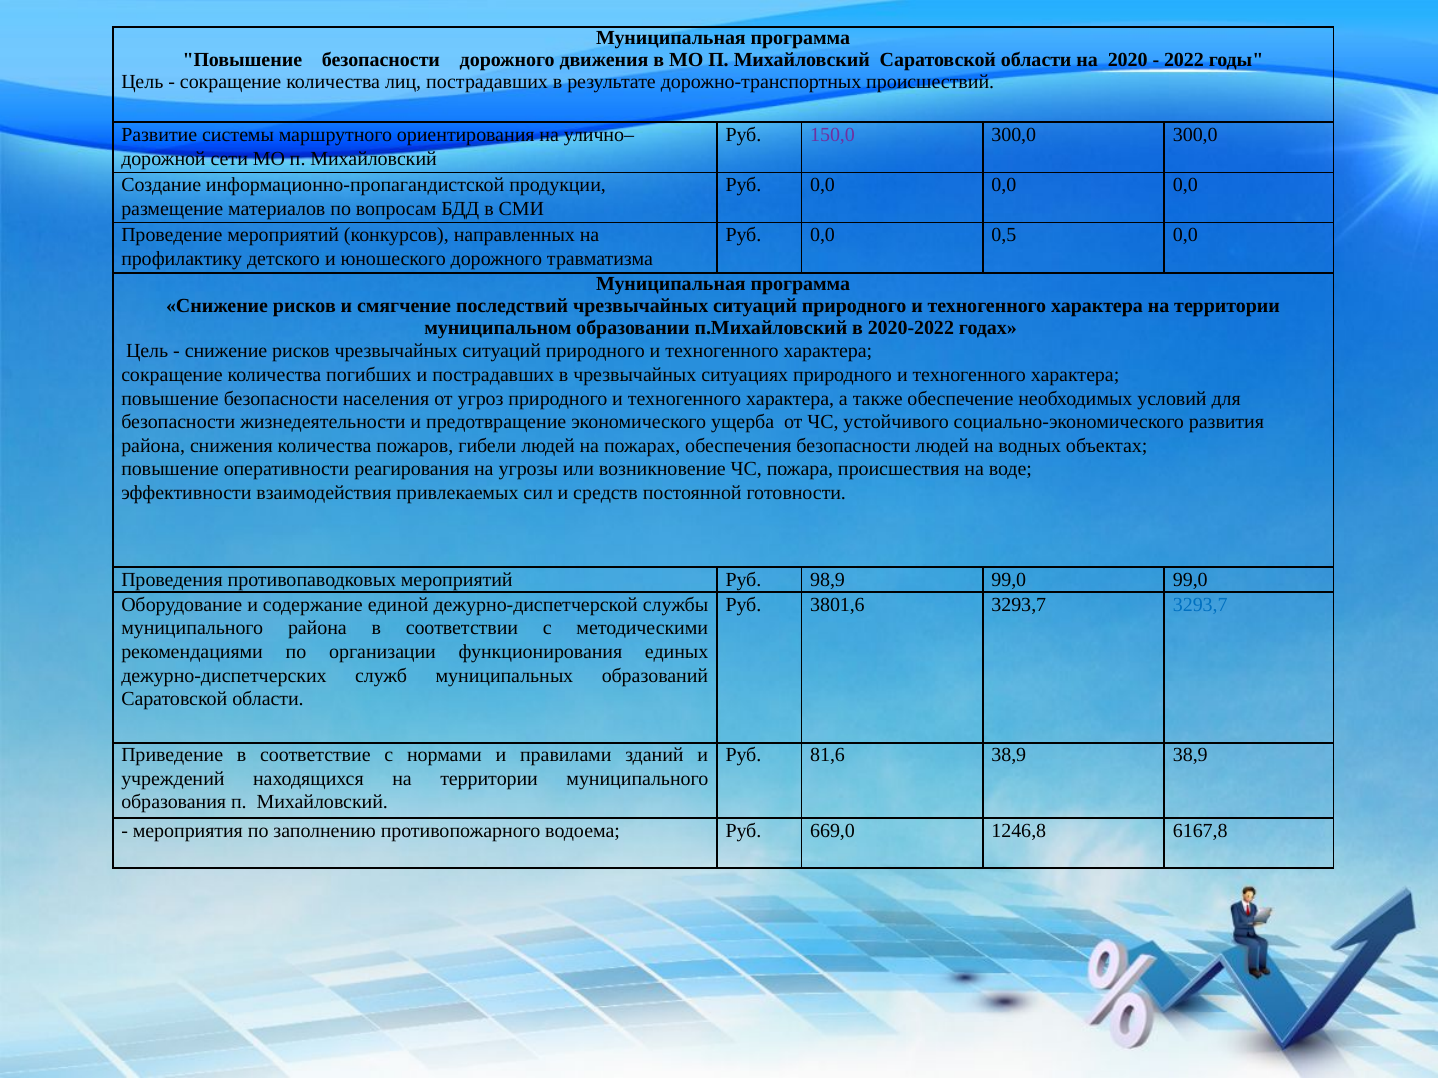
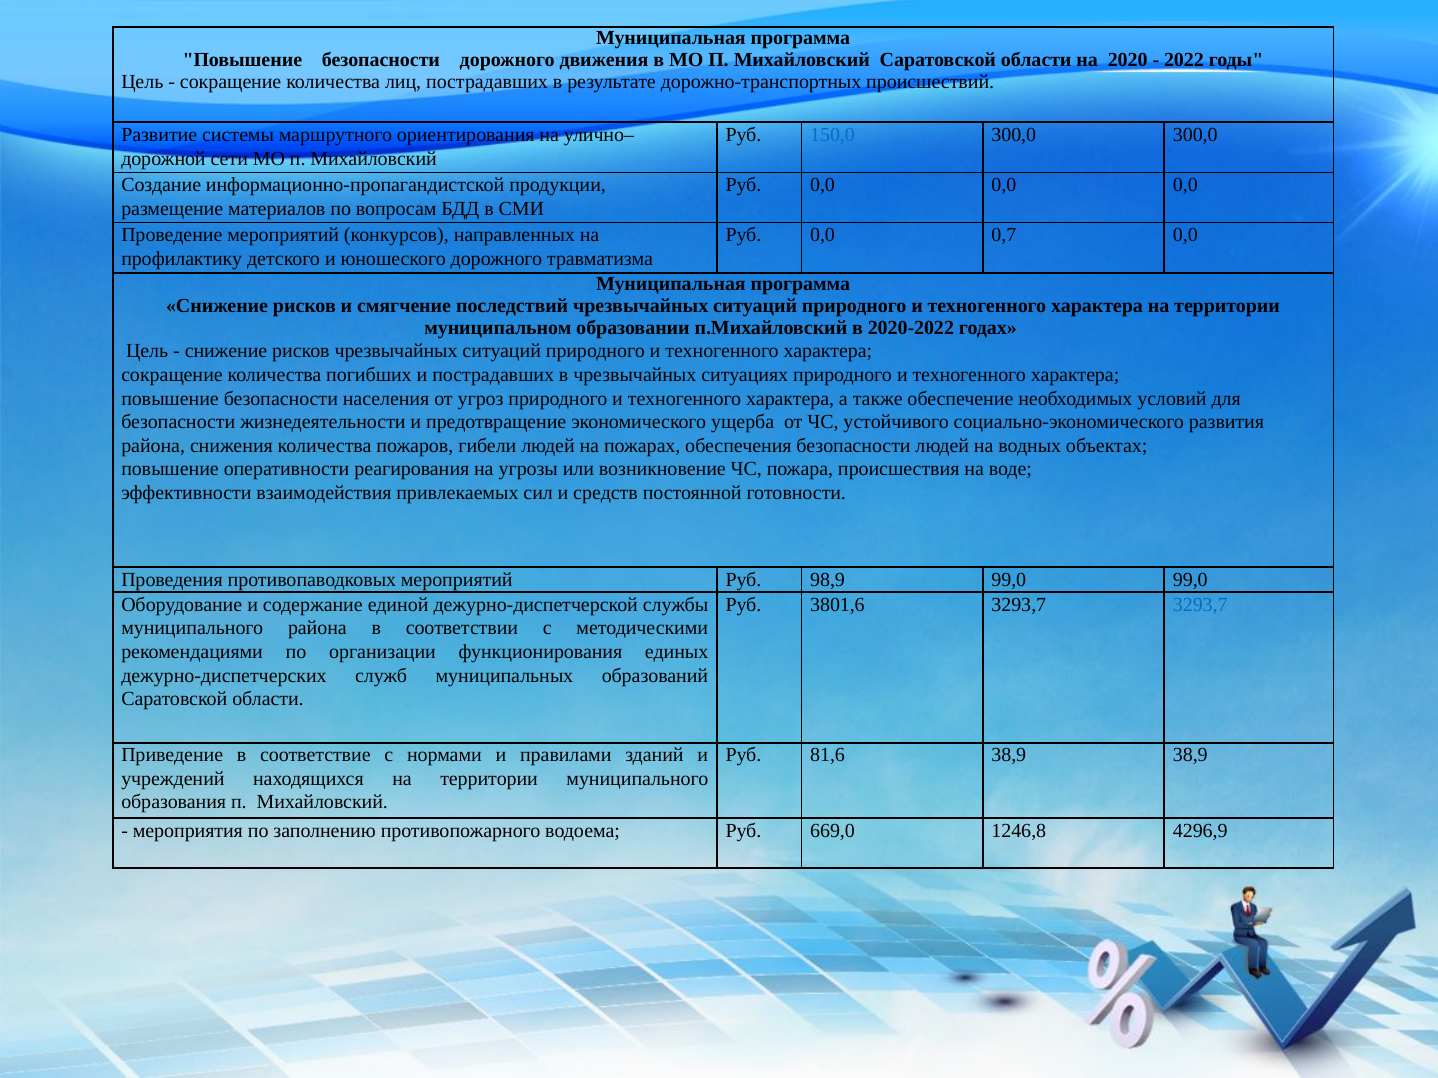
150,0 colour: purple -> blue
0,5: 0,5 -> 0,7
6167,8: 6167,8 -> 4296,9
